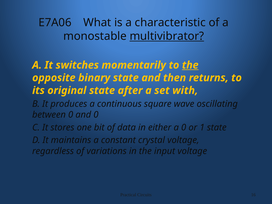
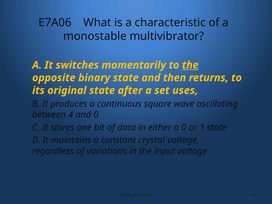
multivibrator underline: present -> none
with: with -> uses
between 0: 0 -> 4
